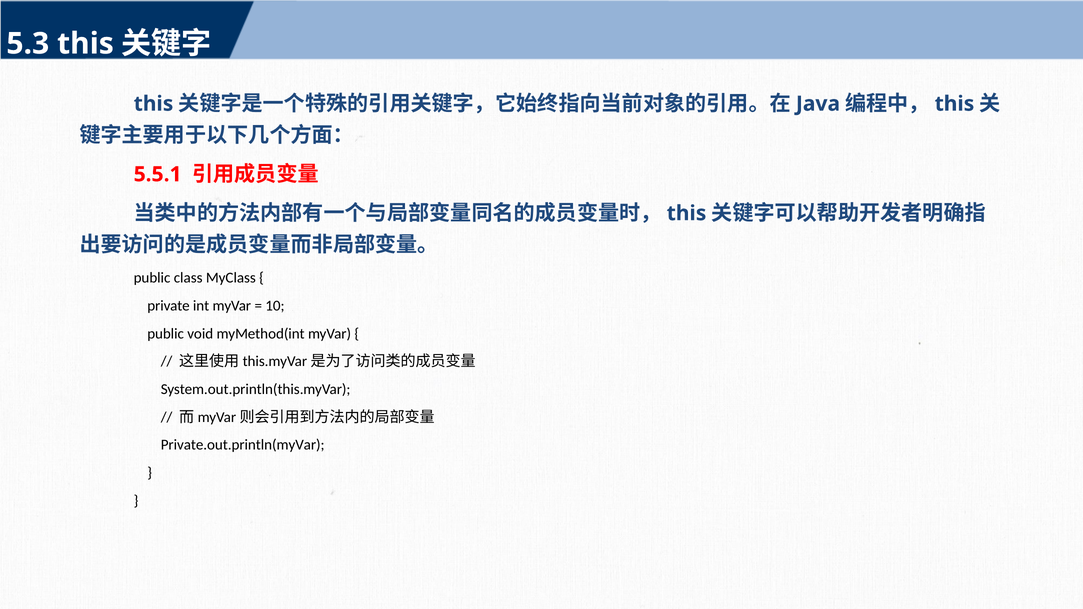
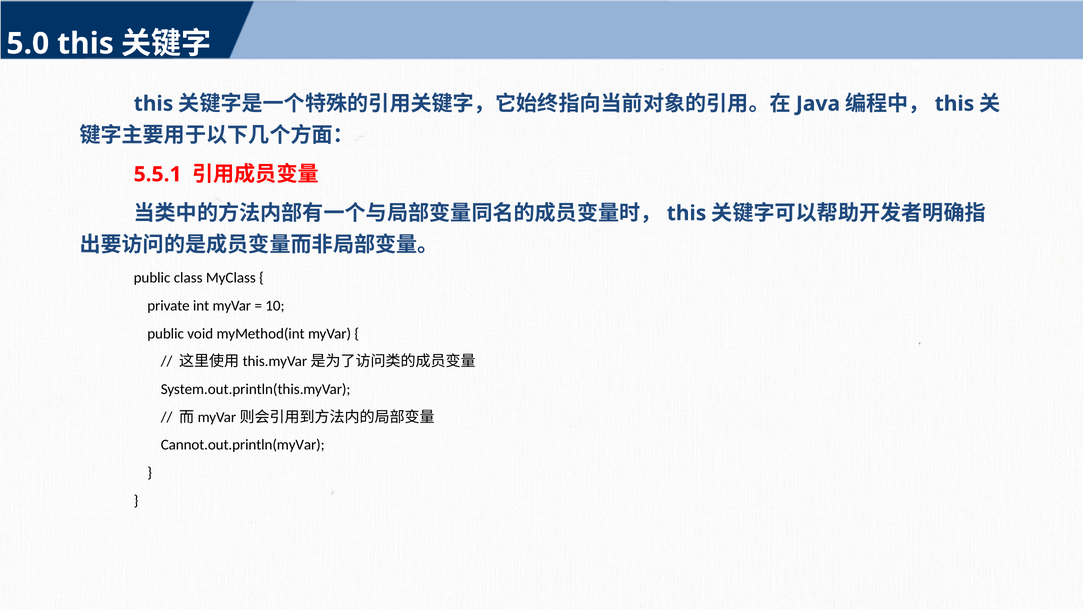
5.3: 5.3 -> 5.0
Private.out.println(myVar: Private.out.println(myVar -> Cannot.out.println(myVar
